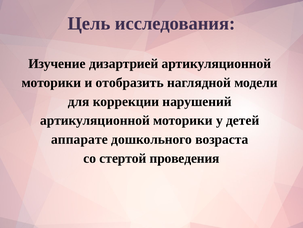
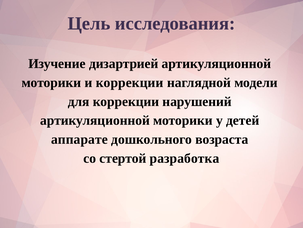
и отобразить: отобразить -> коррекции
проведения: проведения -> разработка
